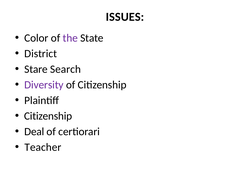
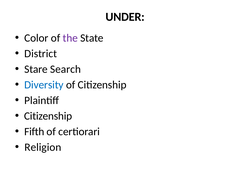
ISSUES: ISSUES -> UNDER
Diversity colour: purple -> blue
Deal: Deal -> Fifth
Teacher: Teacher -> Religion
